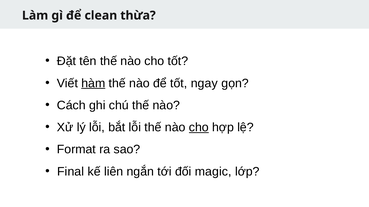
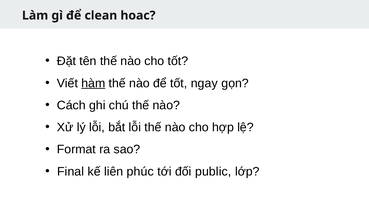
thừa: thừa -> hoac
cho at (199, 128) underline: present -> none
ngắn: ngắn -> phúc
magic: magic -> public
